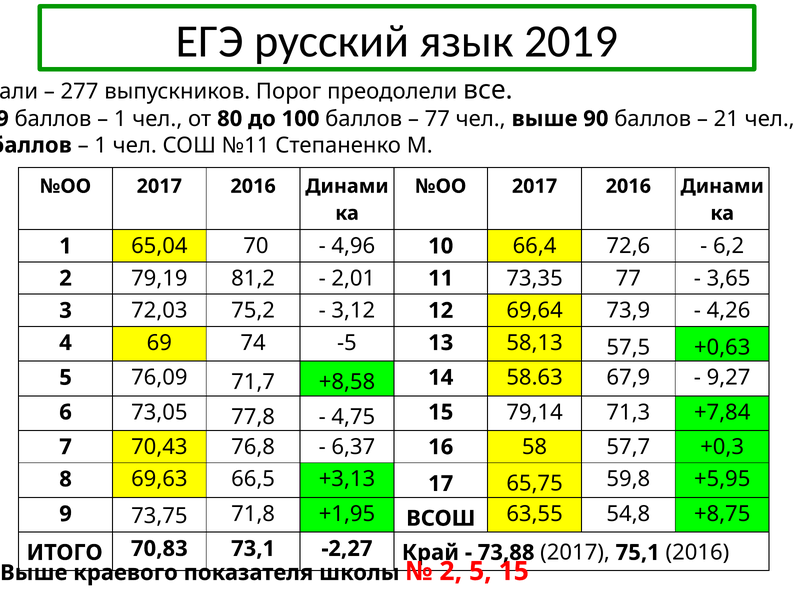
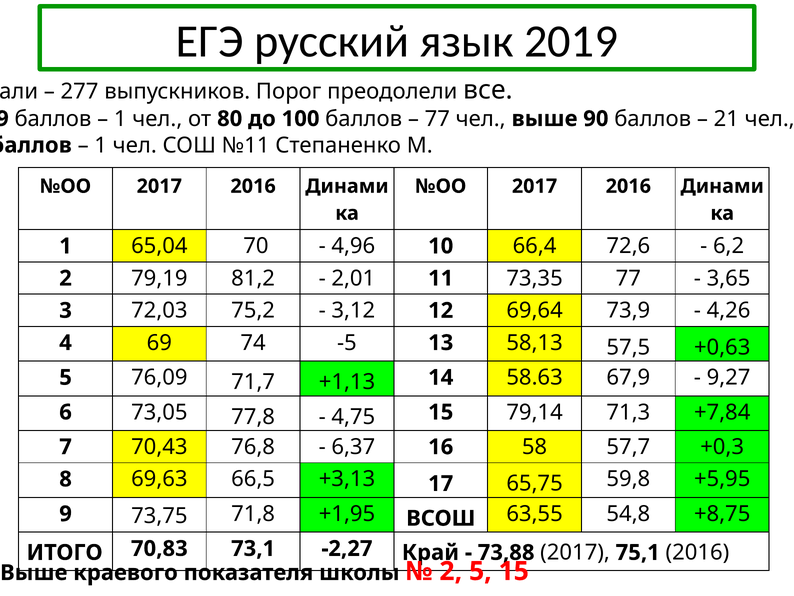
+8,58: +8,58 -> +1,13
